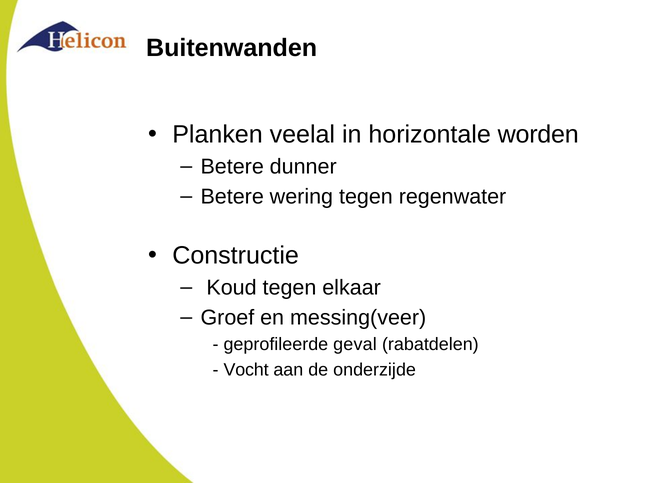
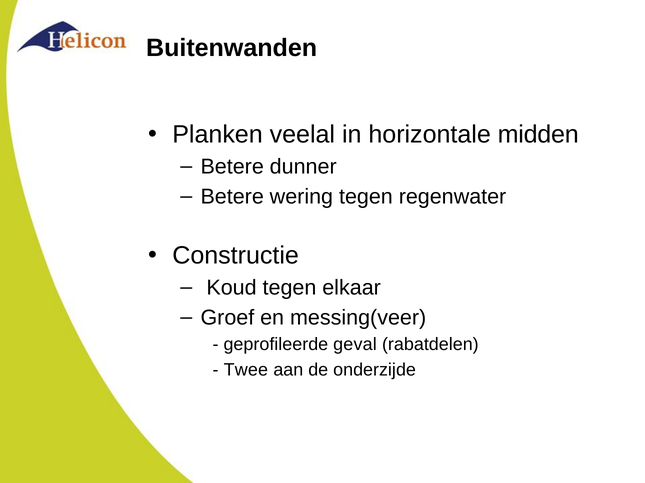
worden: worden -> midden
Vocht: Vocht -> Twee
